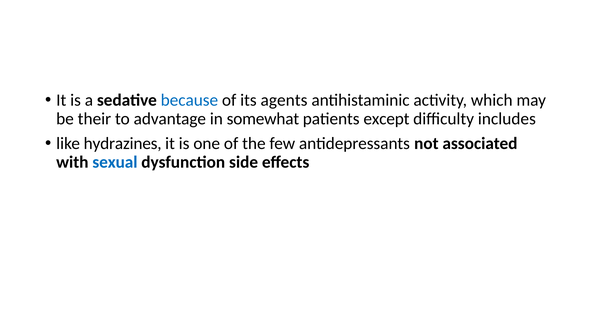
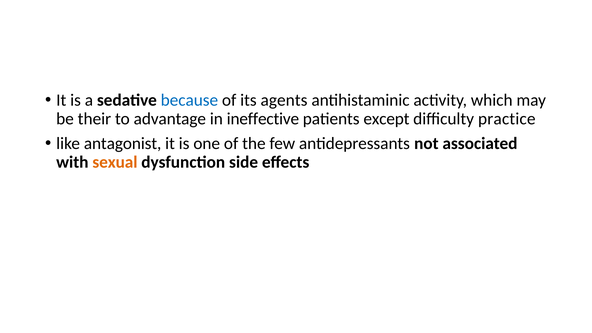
somewhat: somewhat -> ineffective
includes: includes -> practice
hydrazines: hydrazines -> antagonist
sexual colour: blue -> orange
